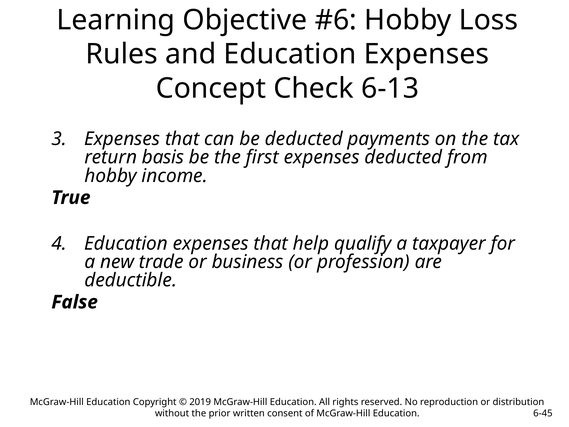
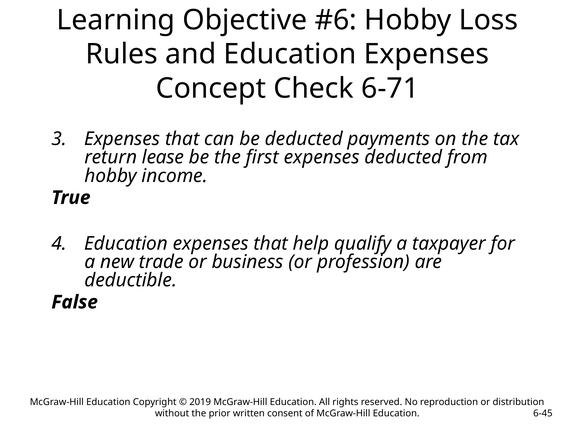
6-13: 6-13 -> 6-71
basis: basis -> lease
